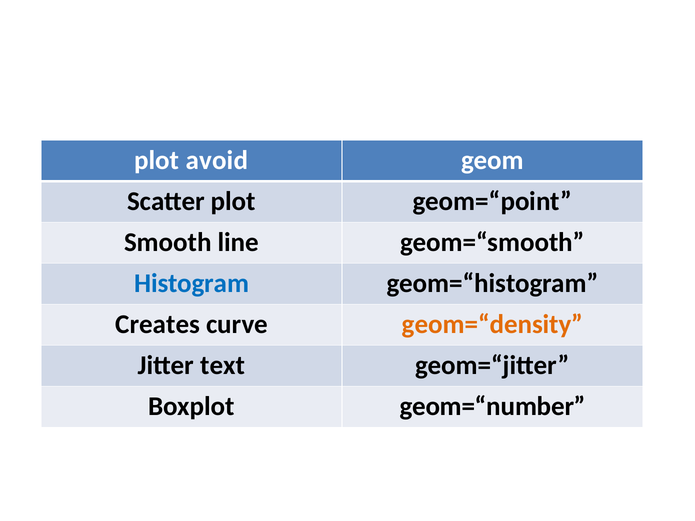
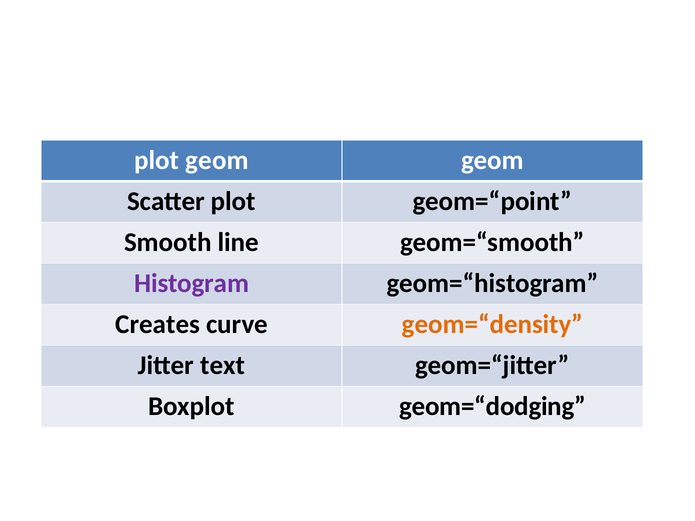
plot avoid: avoid -> geom
Histogram colour: blue -> purple
geom=“number: geom=“number -> geom=“dodging
